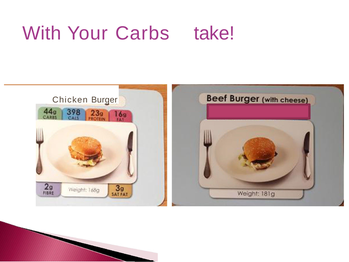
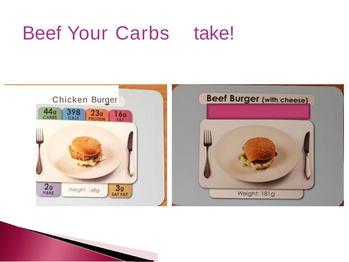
With: With -> Beef
